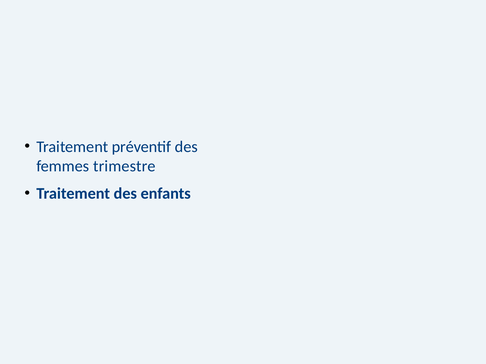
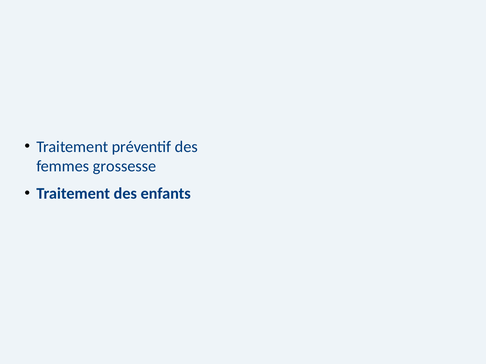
trimestre: trimestre -> grossesse
